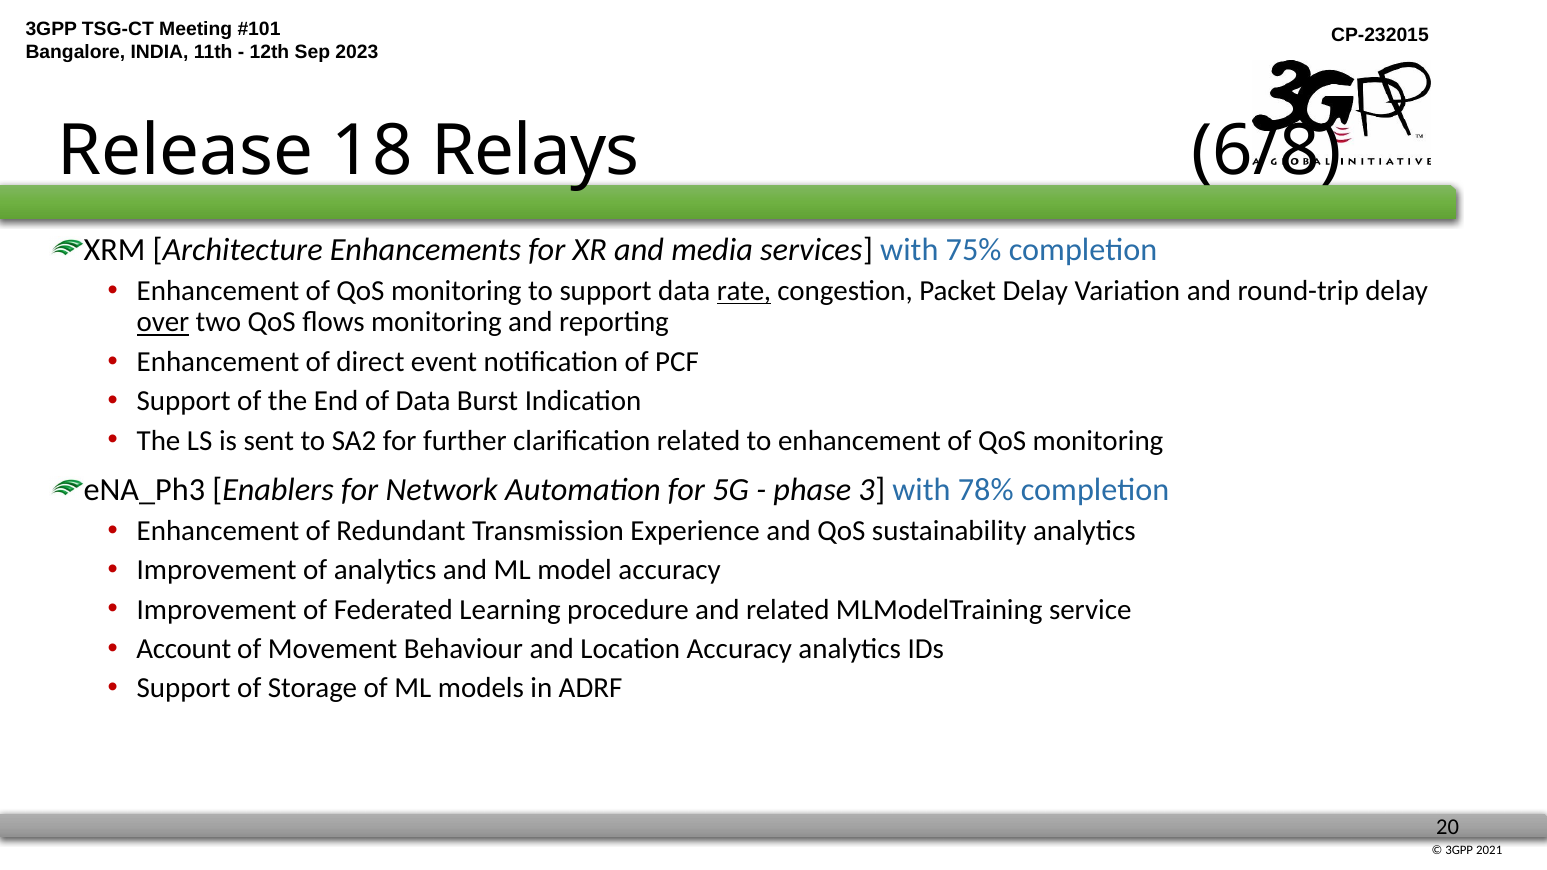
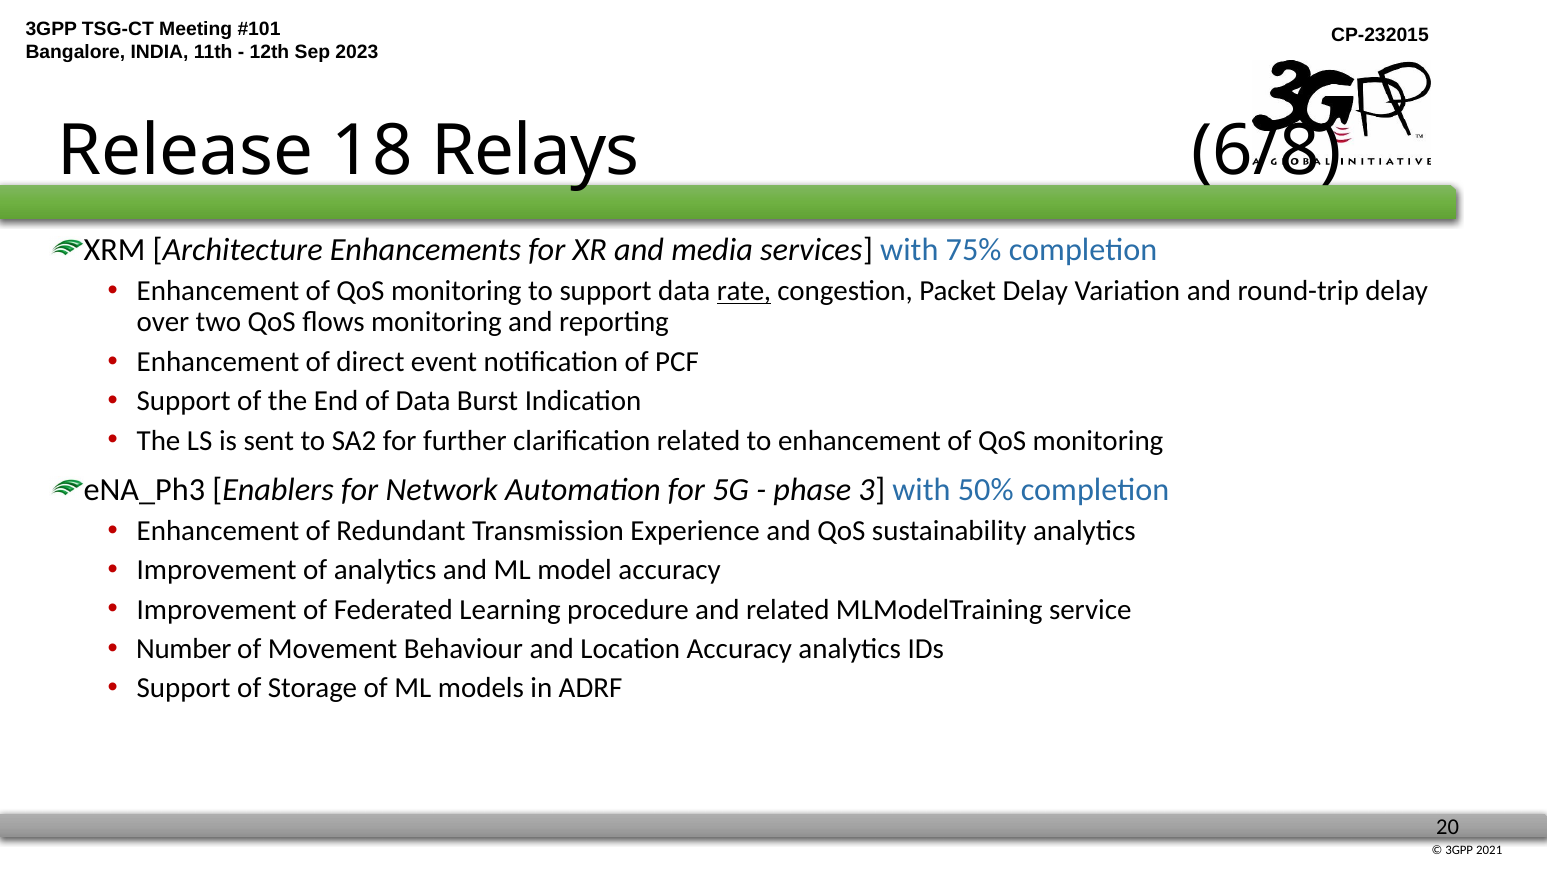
over underline: present -> none
78%: 78% -> 50%
Account: Account -> Number
